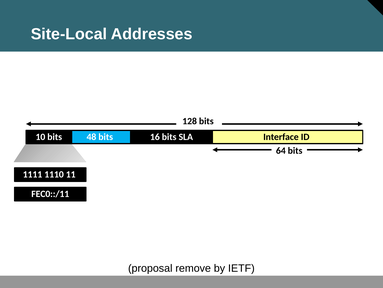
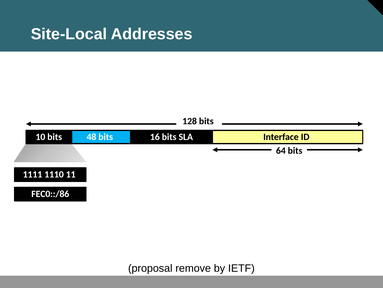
FEC0::/11: FEC0::/11 -> FEC0::/86
